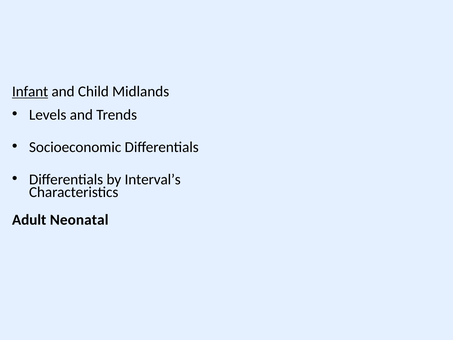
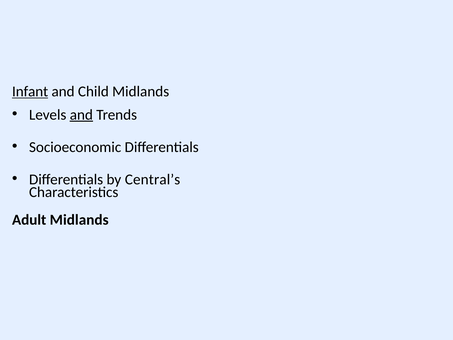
and at (81, 115) underline: none -> present
Interval’s: Interval’s -> Central’s
Adult Neonatal: Neonatal -> Midlands
